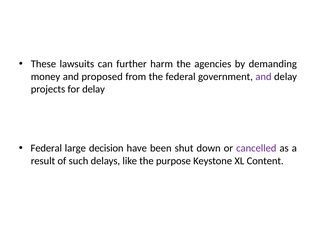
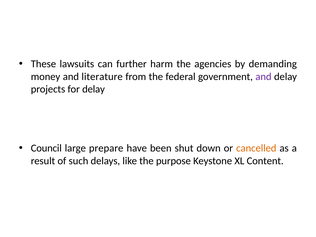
proposed: proposed -> literature
Federal at (46, 148): Federal -> Council
decision: decision -> prepare
cancelled colour: purple -> orange
